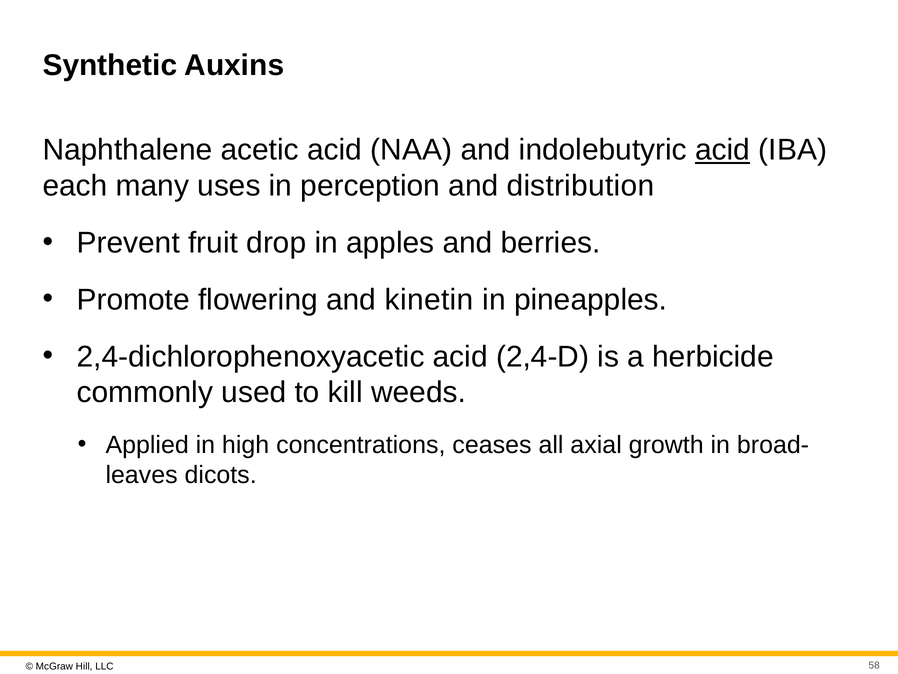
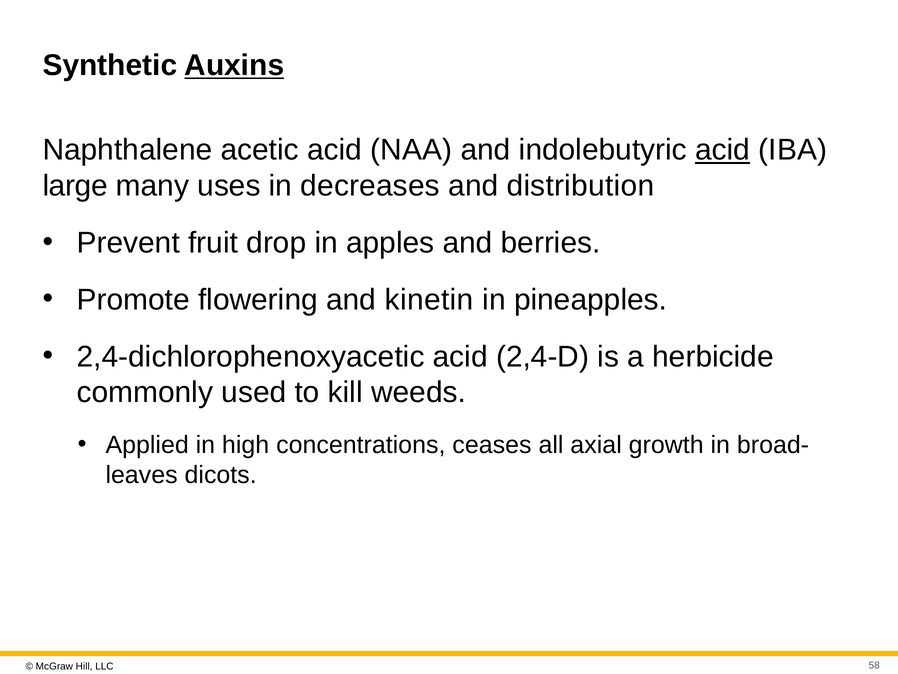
Auxins underline: none -> present
each: each -> large
perception: perception -> decreases
